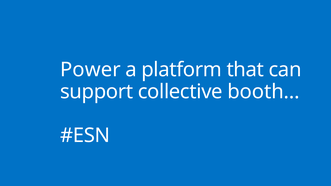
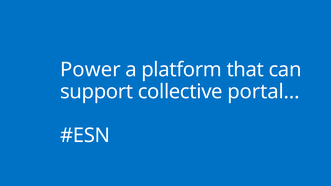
booth…: booth… -> portal…
